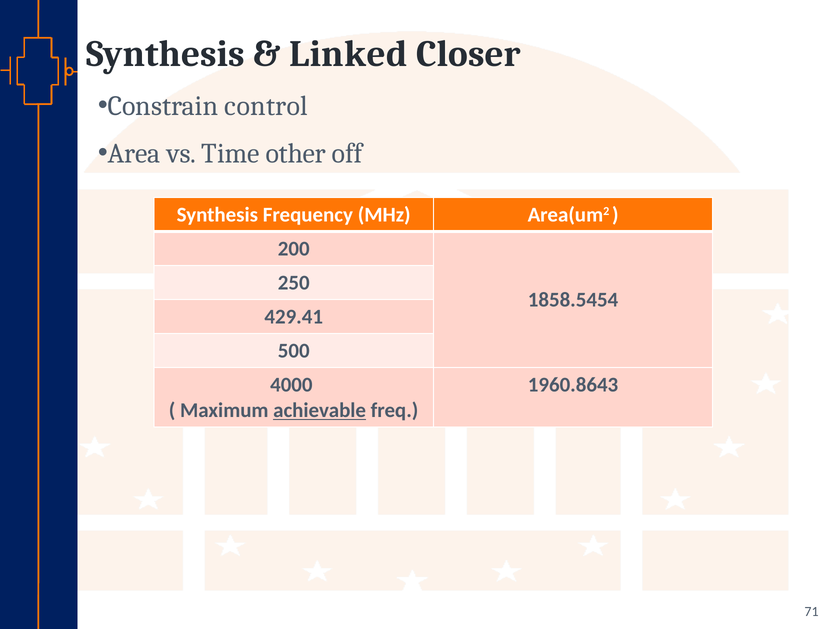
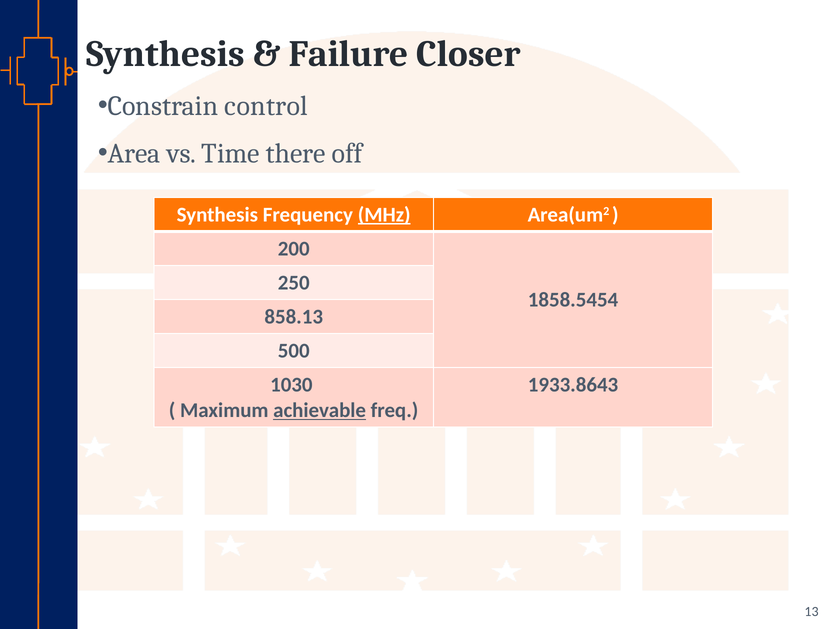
Linked: Linked -> Failure
other: other -> there
MHz underline: none -> present
429.41: 429.41 -> 858.13
4000: 4000 -> 1030
1960.8643: 1960.8643 -> 1933.8643
71: 71 -> 13
